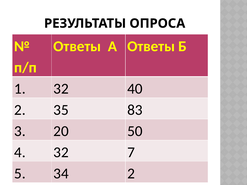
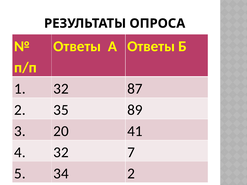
40: 40 -> 87
83: 83 -> 89
50: 50 -> 41
